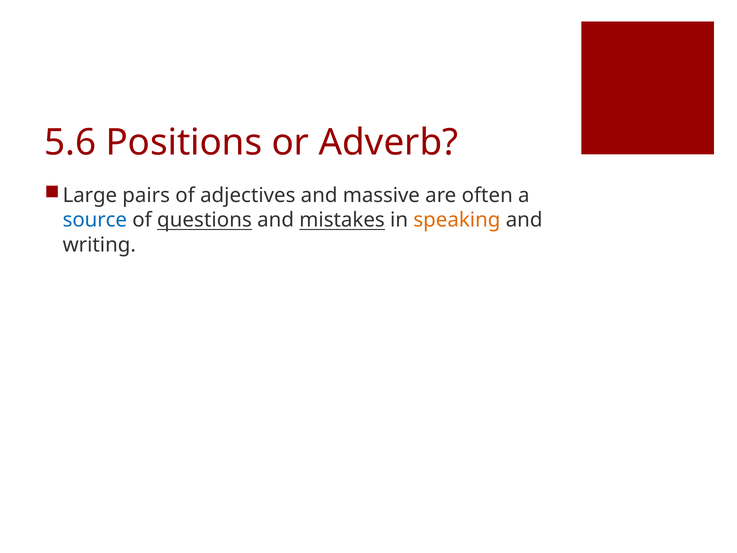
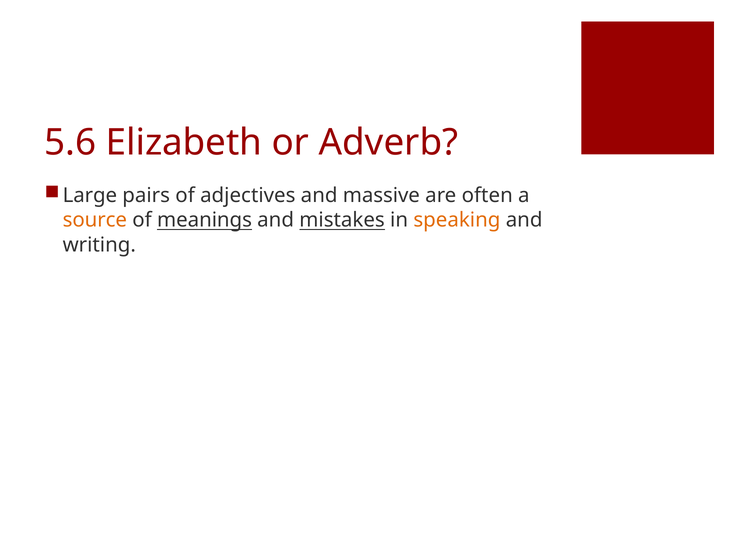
Positions: Positions -> Elizabeth
source colour: blue -> orange
questions: questions -> meanings
